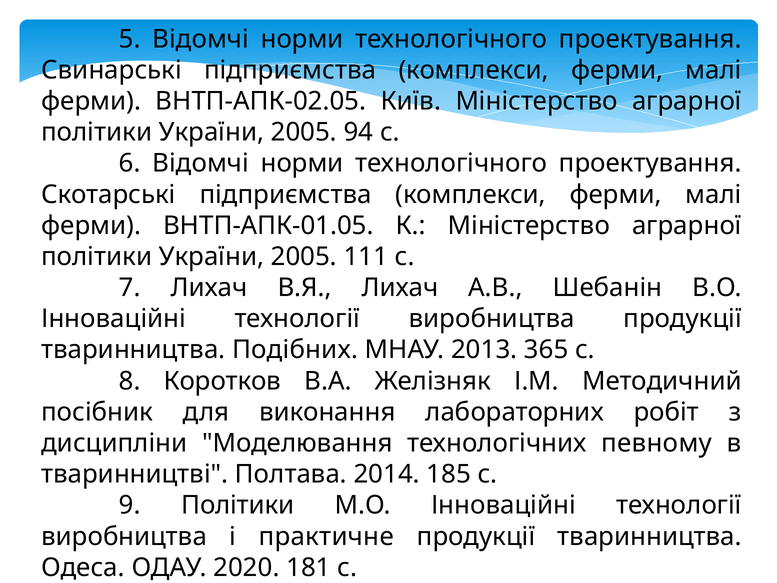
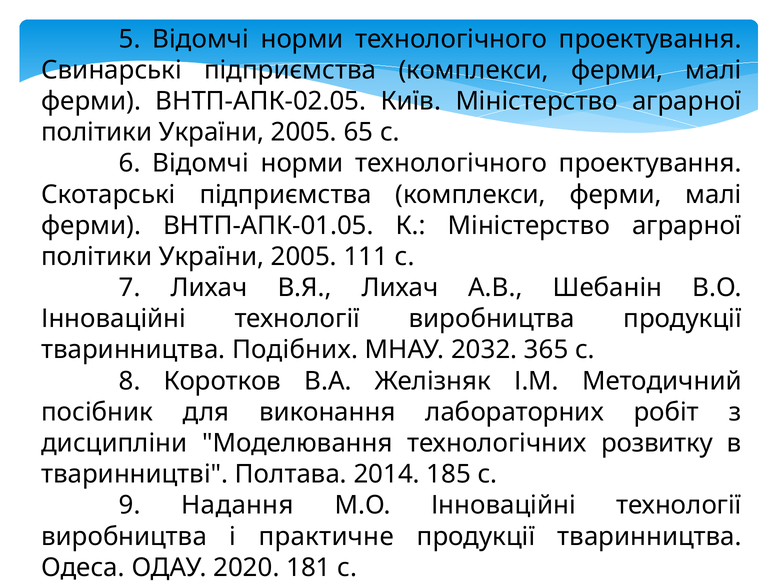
94: 94 -> 65
2013: 2013 -> 2032
певному: певному -> розвитку
9 Політики: Політики -> Надання
